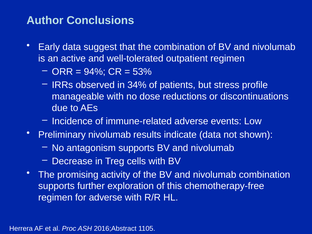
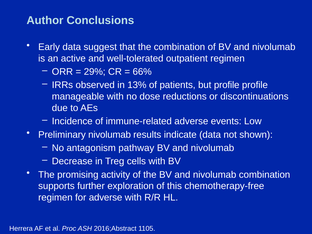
94%: 94% -> 29%
53%: 53% -> 66%
34%: 34% -> 13%
but stress: stress -> profile
antagonism supports: supports -> pathway
